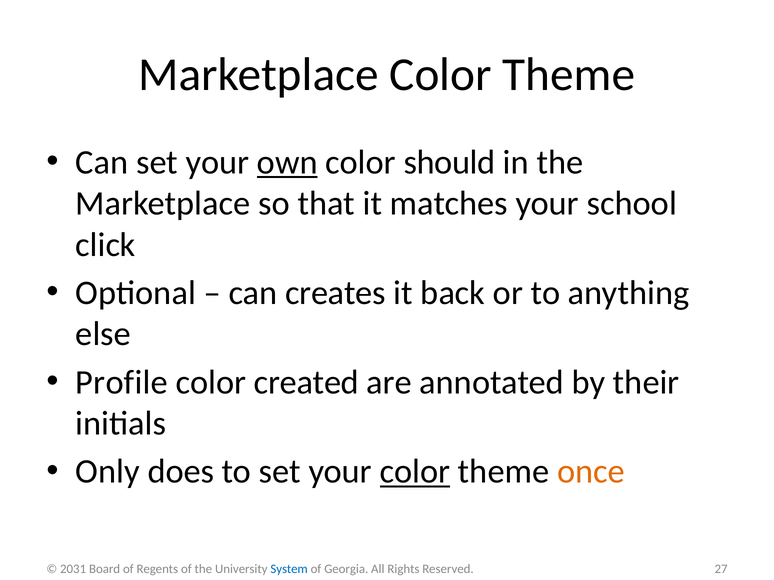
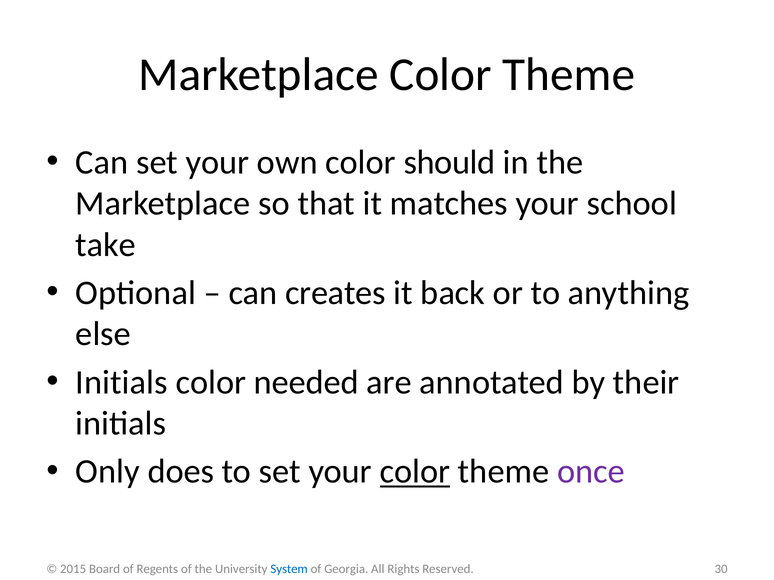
own underline: present -> none
click: click -> take
Profile at (122, 383): Profile -> Initials
created: created -> needed
once colour: orange -> purple
2031: 2031 -> 2015
27: 27 -> 30
